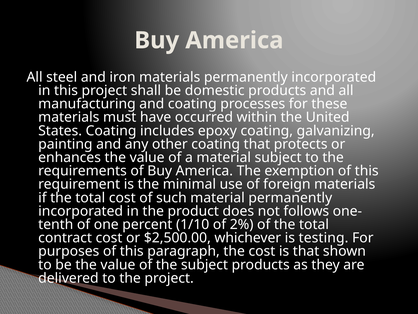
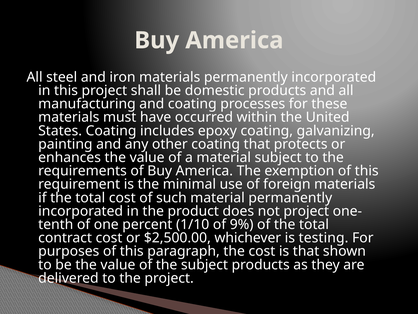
not follows: follows -> project
2%: 2% -> 9%
